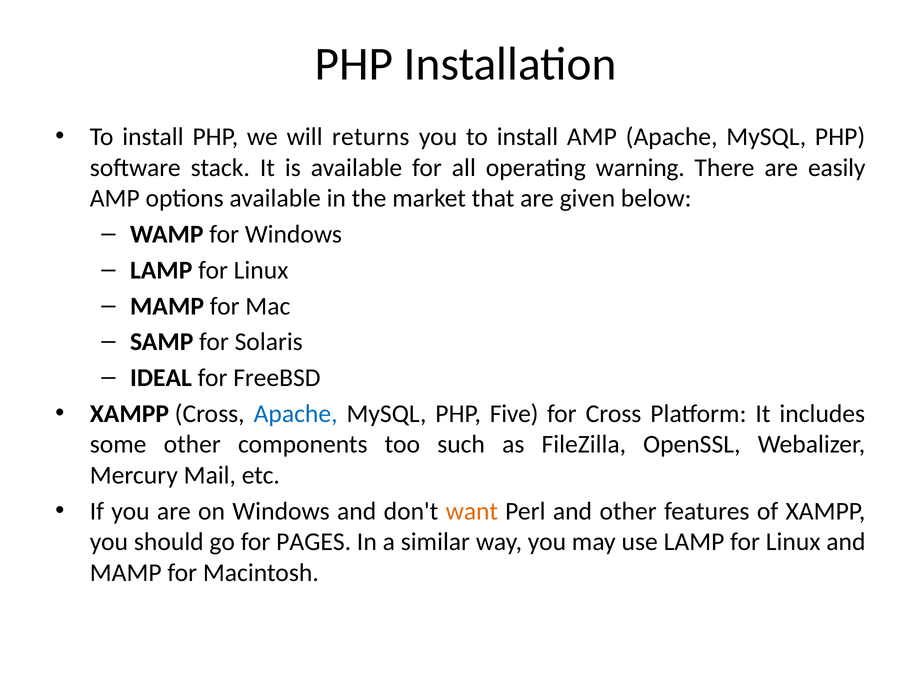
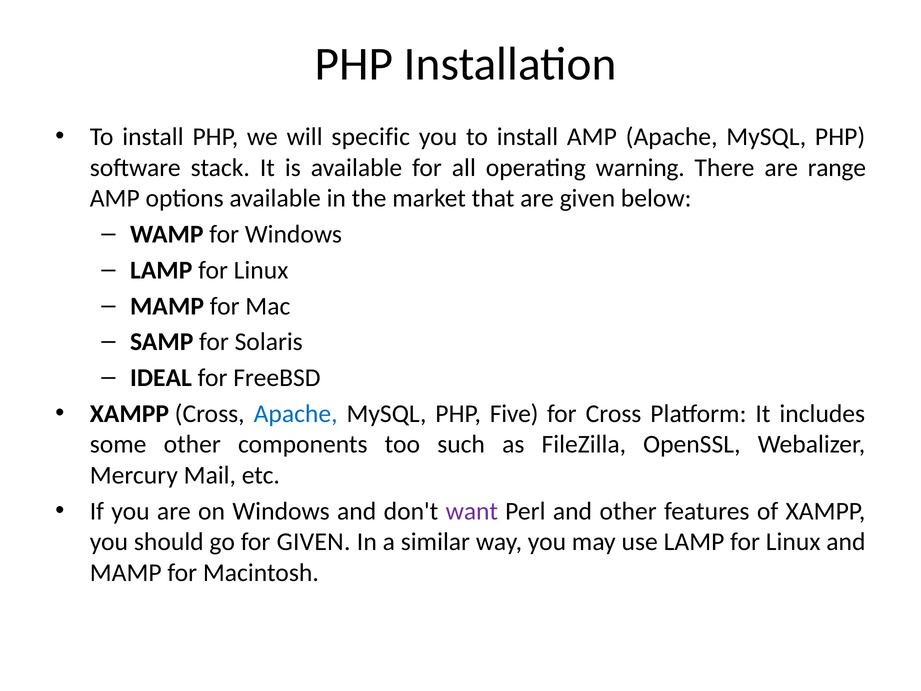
returns: returns -> specific
easily: easily -> range
want colour: orange -> purple
for PAGES: PAGES -> GIVEN
